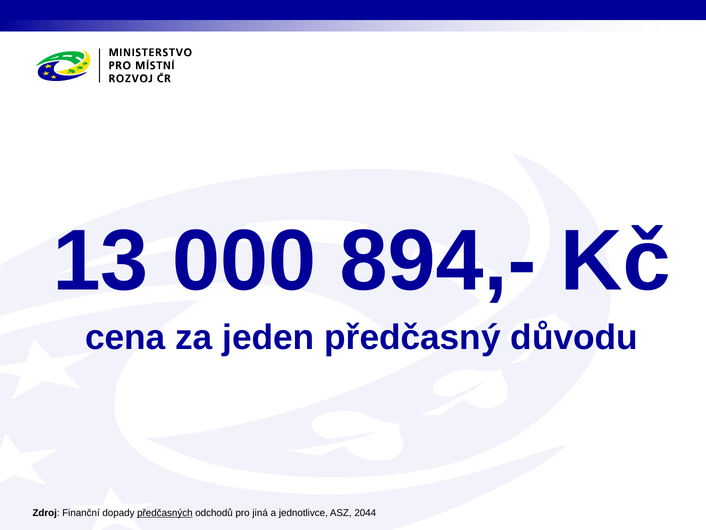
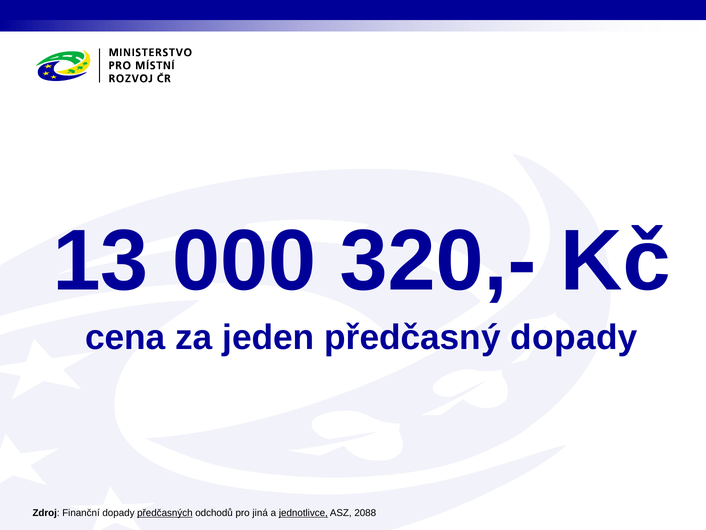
894,-: 894,- -> 320,-
předčasný důvodu: důvodu -> dopady
jednotlivce underline: none -> present
2044: 2044 -> 2088
